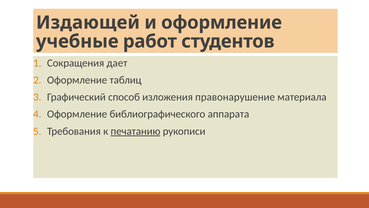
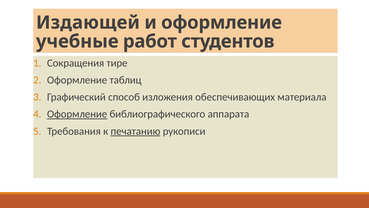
дает: дает -> тире
правонарушение: правонарушение -> обеспечивающих
Оформление at (77, 114) underline: none -> present
